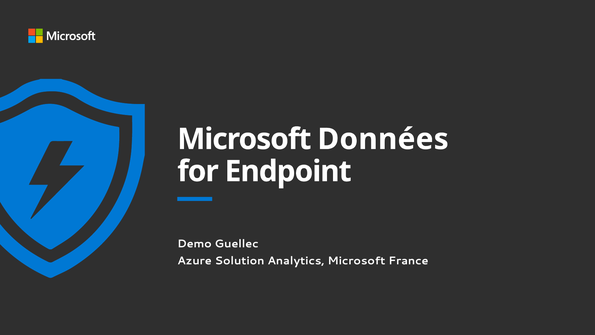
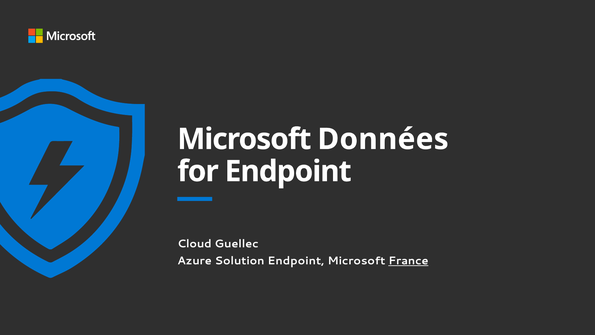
Demo: Demo -> Cloud
Solution Analytics: Analytics -> Endpoint
France underline: none -> present
